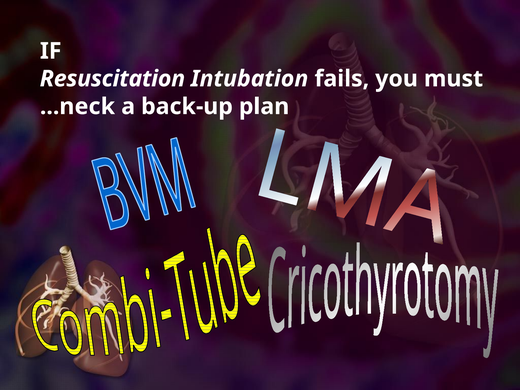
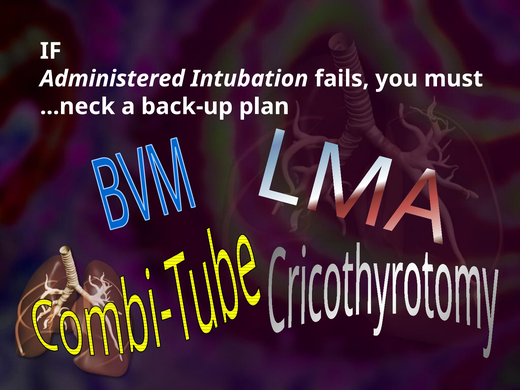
Resuscitation: Resuscitation -> Administered
